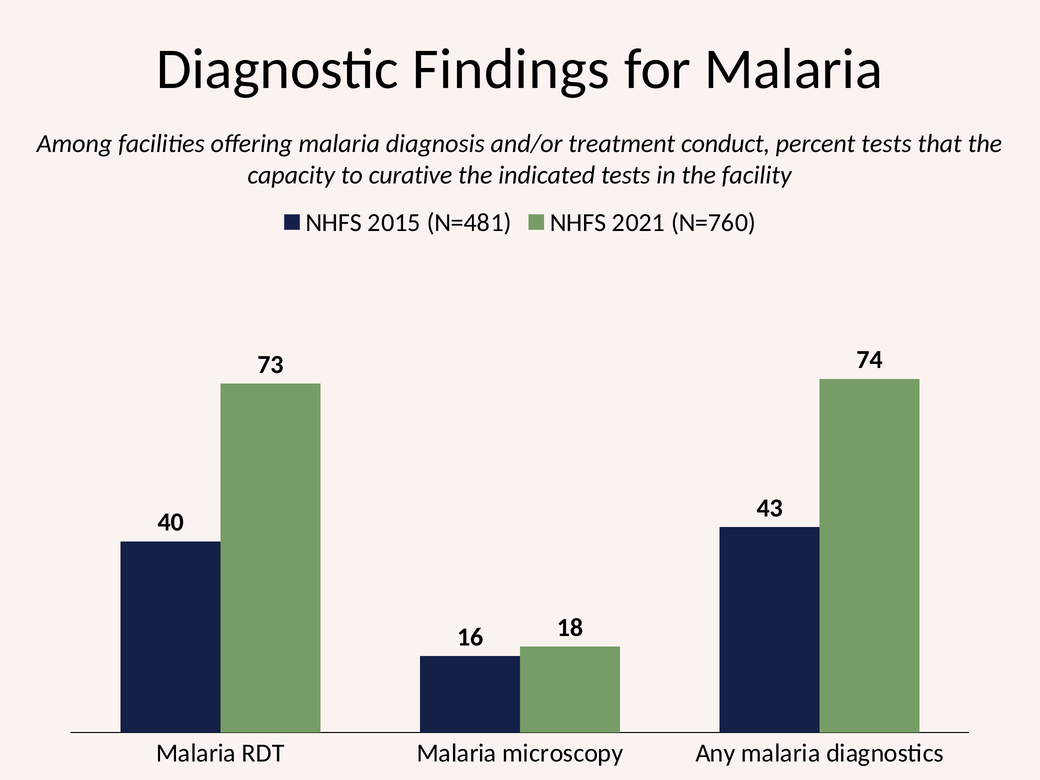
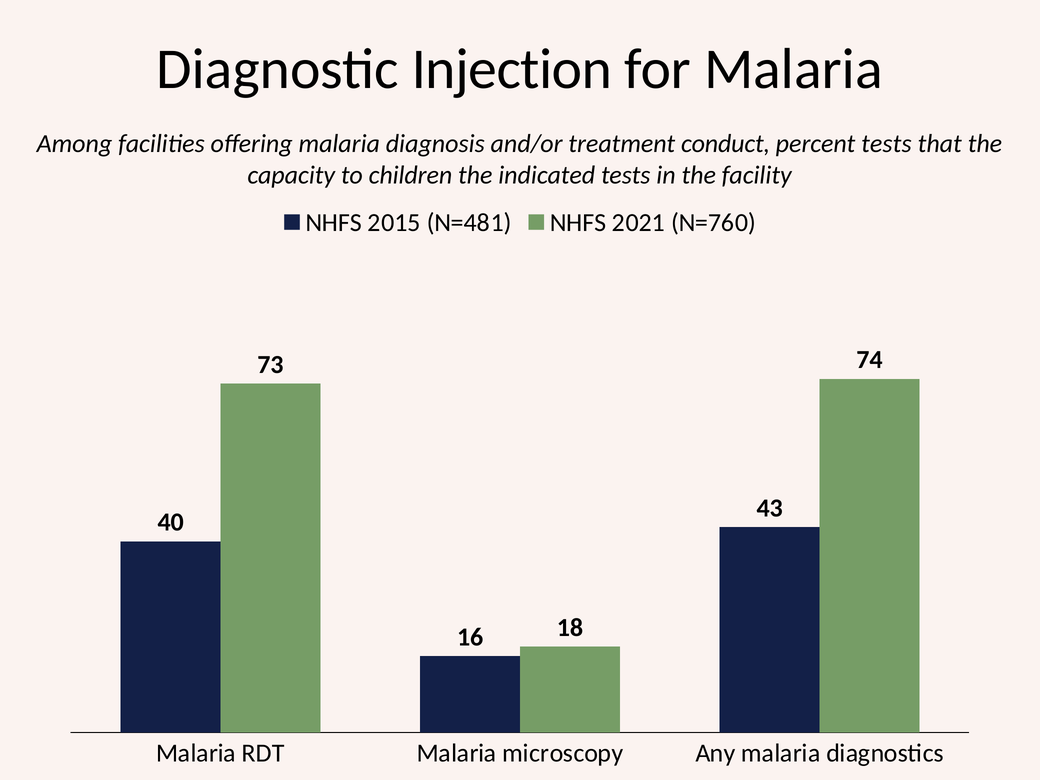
Findings: Findings -> Injection
curative: curative -> children
